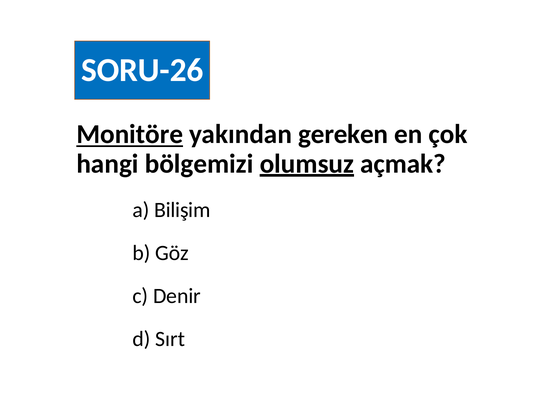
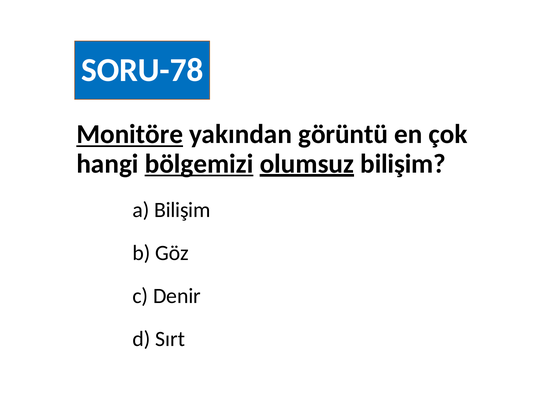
SORU-26: SORU-26 -> SORU-78
gereken: gereken -> görüntü
bölgemizi underline: none -> present
açmak at (403, 164): açmak -> bilişim
